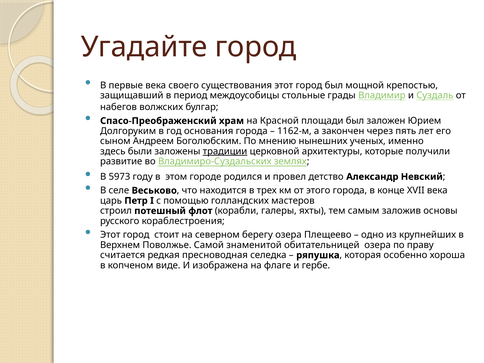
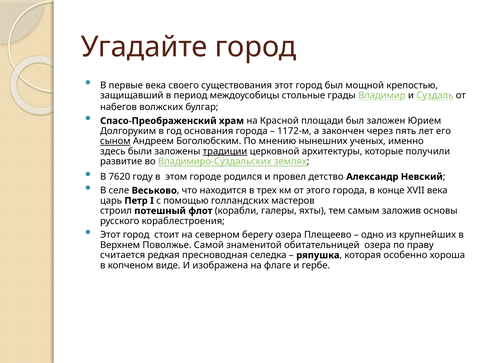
1162-м: 1162-м -> 1172-м
сыном underline: none -> present
5973: 5973 -> 7620
